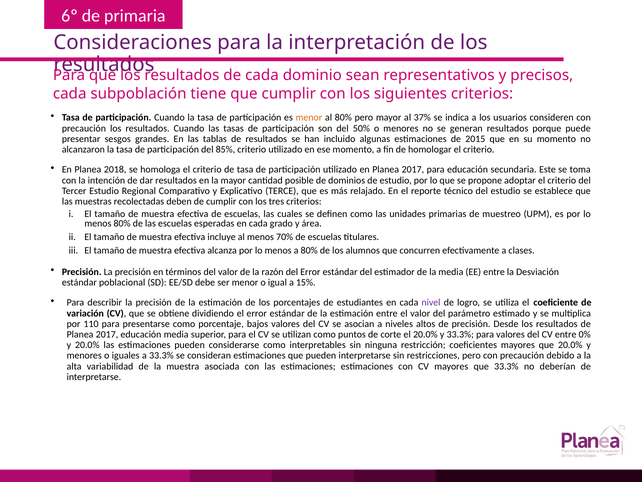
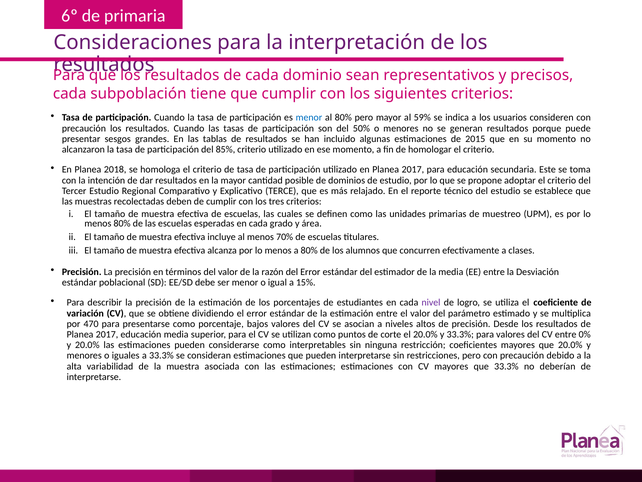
menor at (309, 118) colour: orange -> blue
37%: 37% -> 59%
110: 110 -> 470
